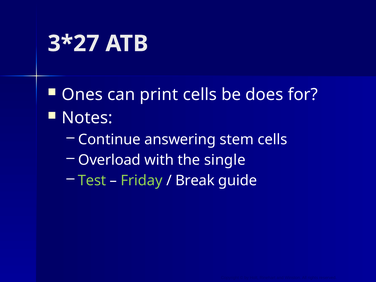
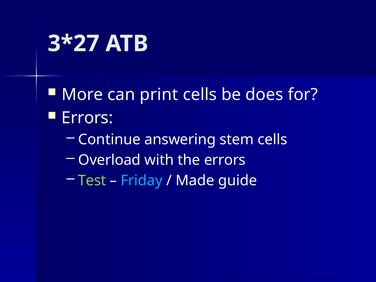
Ones: Ones -> More
Notes at (87, 118): Notes -> Errors
the single: single -> errors
Friday colour: light green -> light blue
Break: Break -> Made
